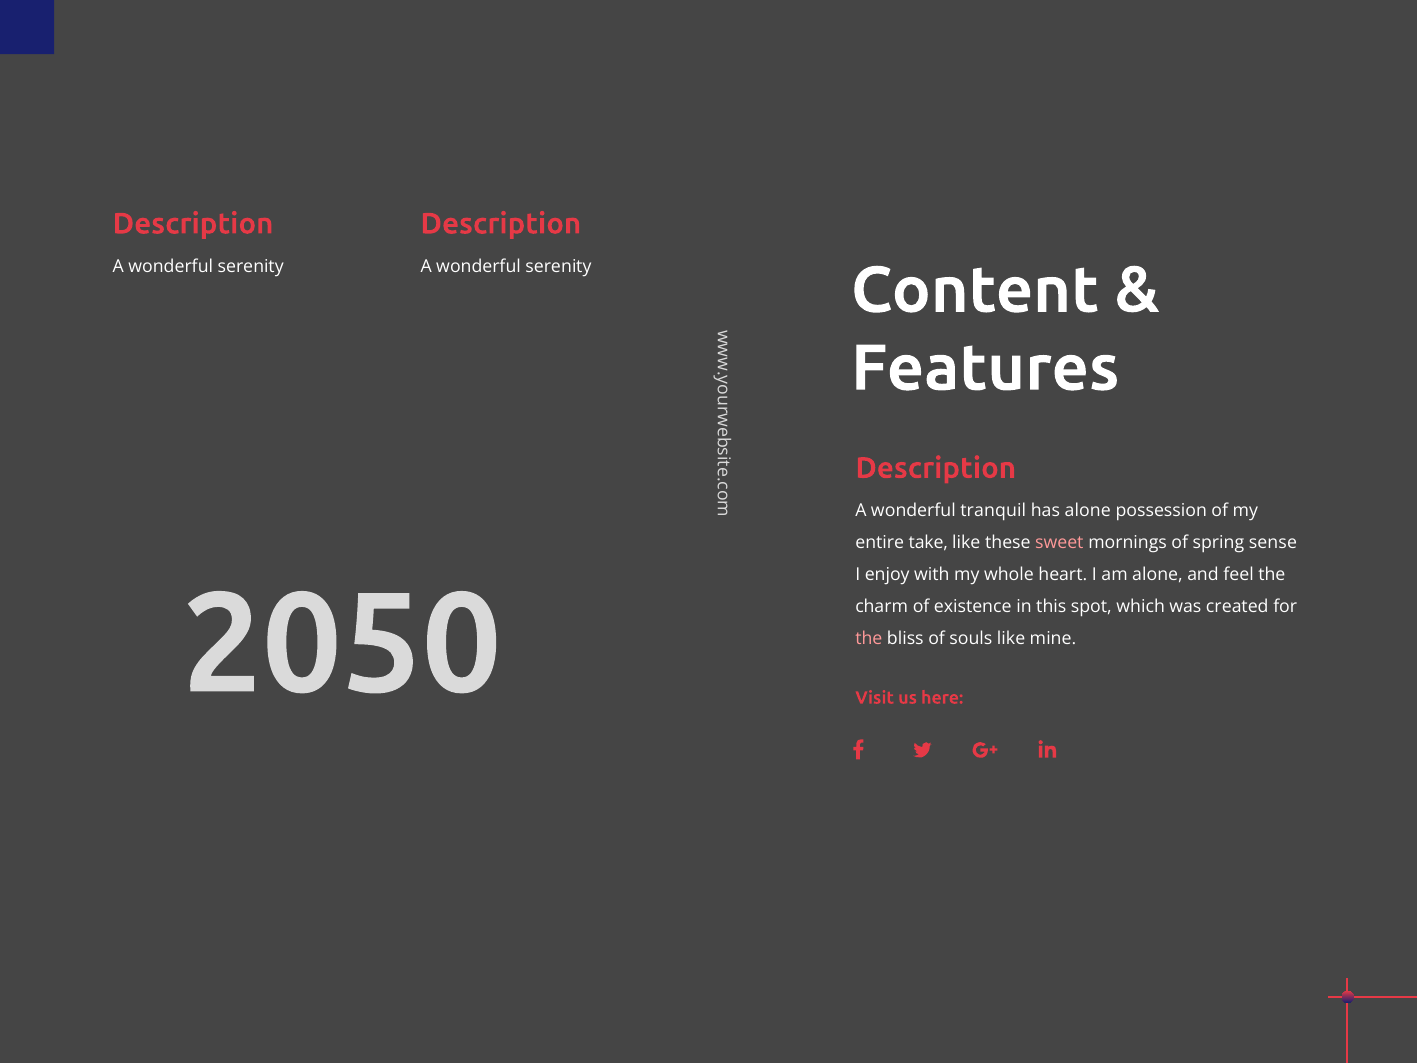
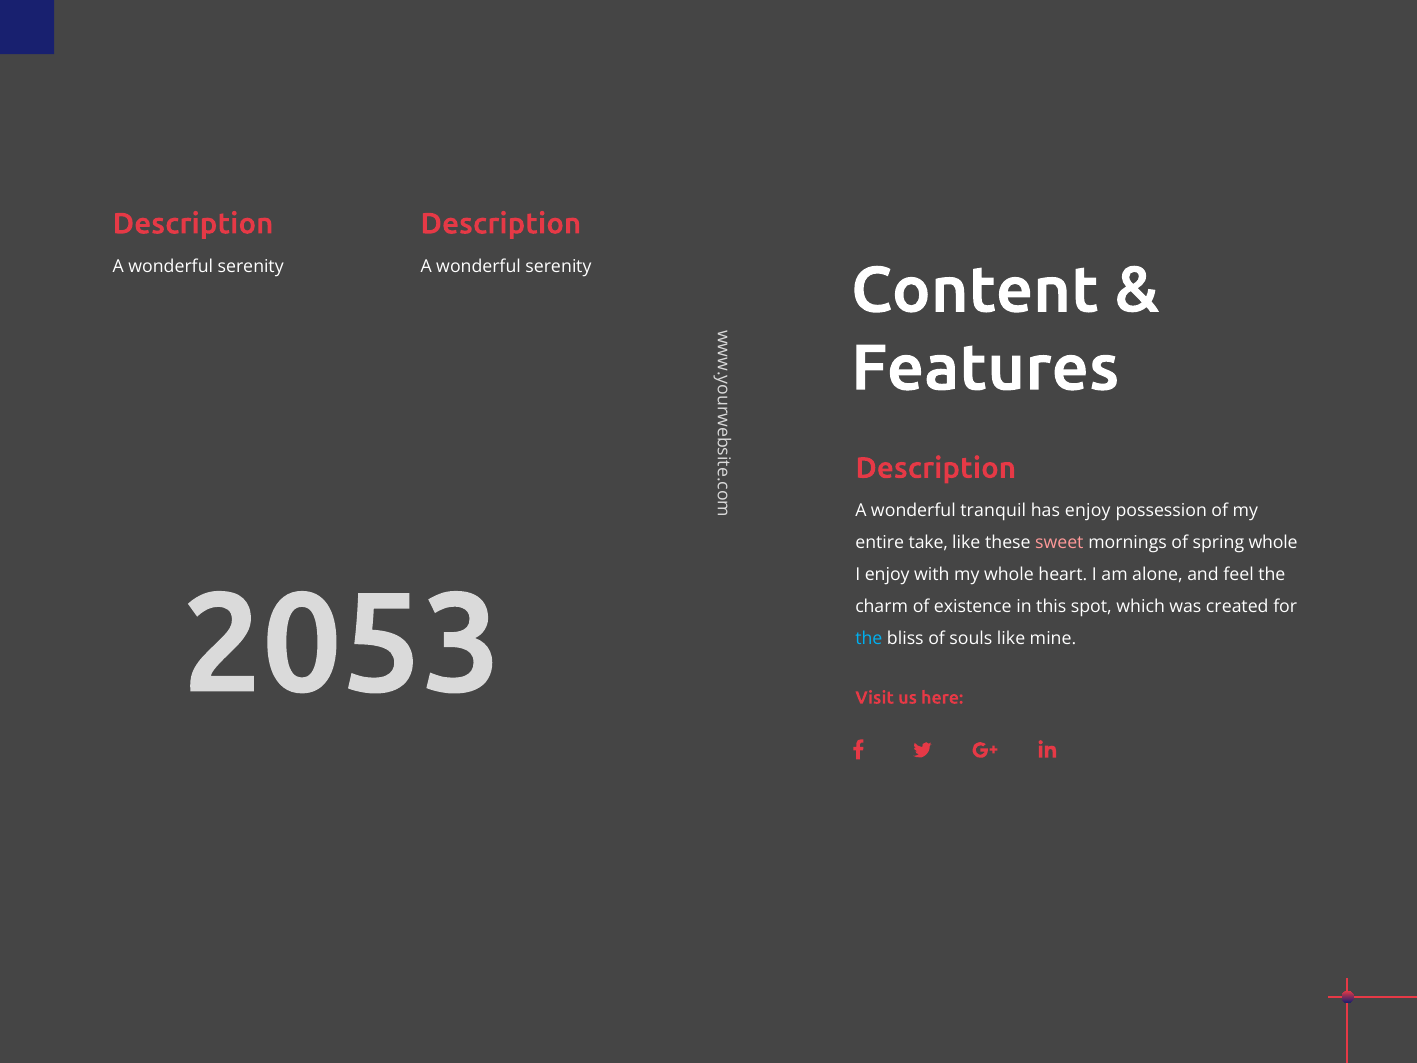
has alone: alone -> enjoy
spring sense: sense -> whole
2050: 2050 -> 2053
the at (869, 638) colour: pink -> light blue
